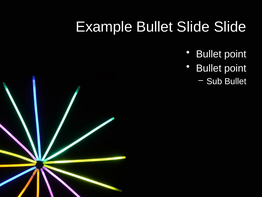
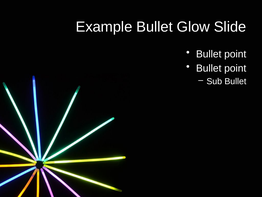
Bullet Slide: Slide -> Glow
